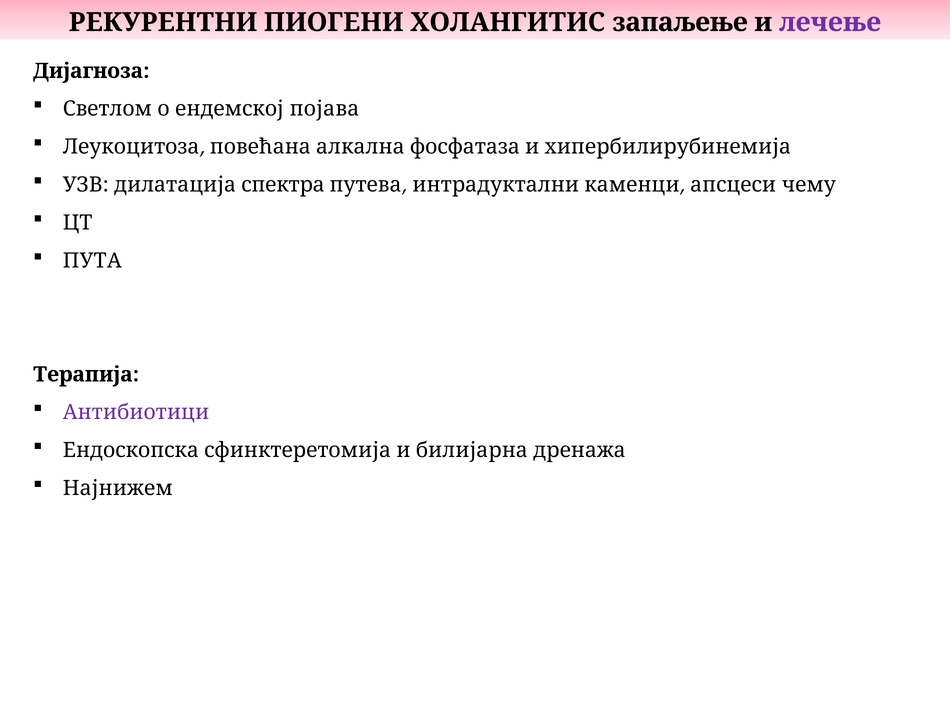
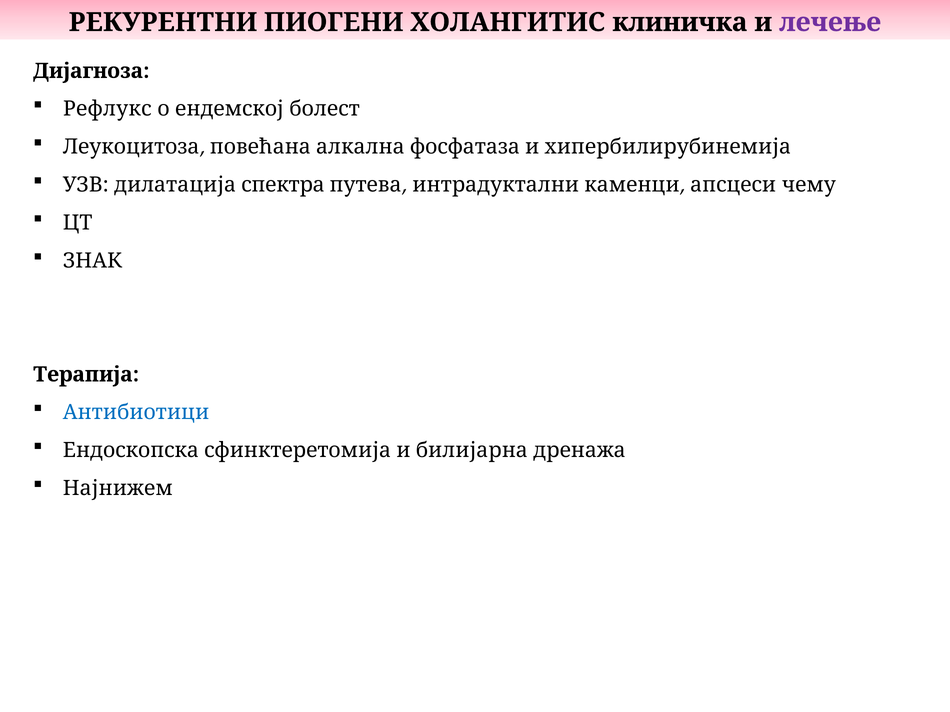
запаљење: запаљење -> клиничка
Светлом: Светлом -> Рефлукс
појава: појава -> болест
ПУТА: ПУТА -> ЗНАК
Антибиотици colour: purple -> blue
